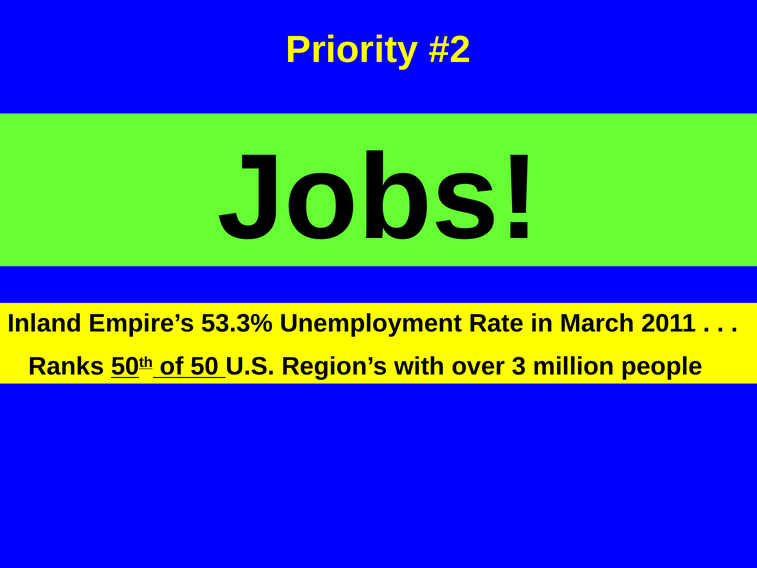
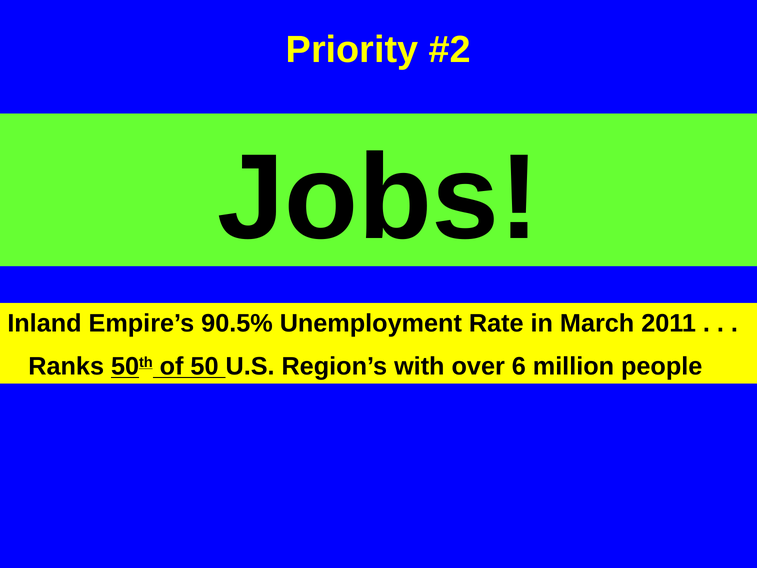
53.3%: 53.3% -> 90.5%
3: 3 -> 6
